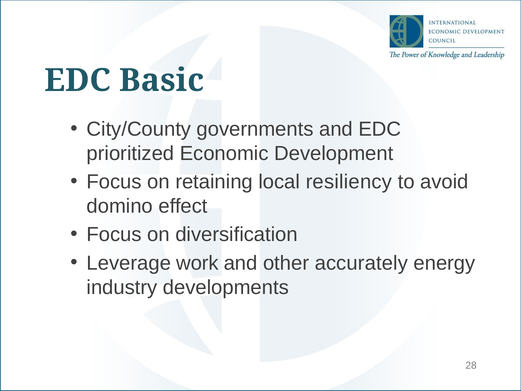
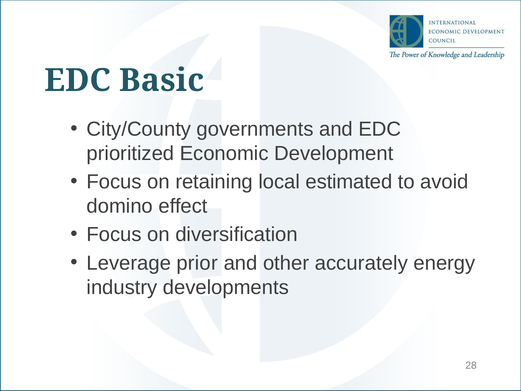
resiliency: resiliency -> estimated
work: work -> prior
